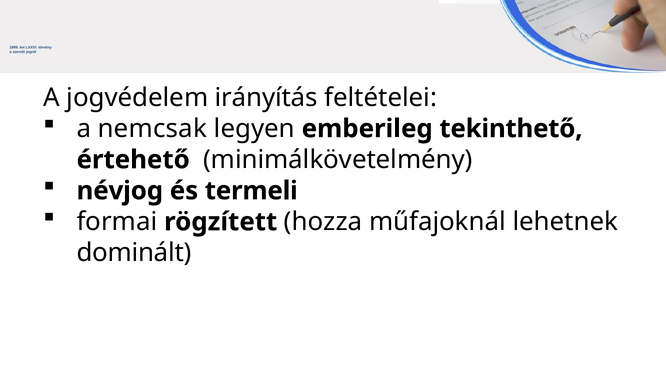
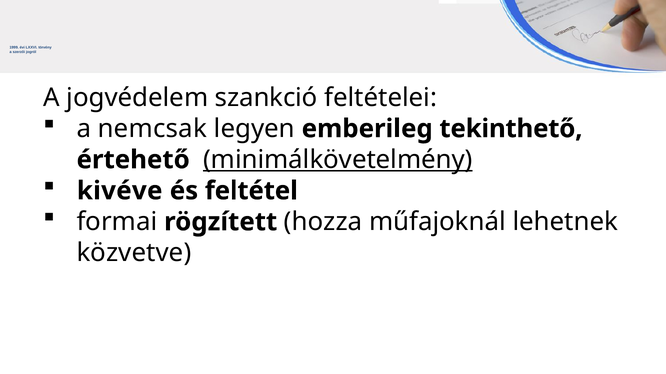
irányítás: irányítás -> szankció
minimálkövetelmény underline: none -> present
névjog: névjog -> kivéve
termeli: termeli -> feltétel
dominált: dominált -> közvetve
